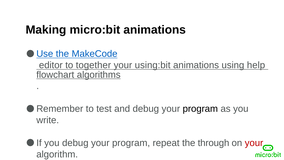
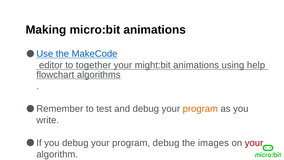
using:bit: using:bit -> might:bit
program at (200, 109) colour: black -> orange
program repeat: repeat -> debug
through: through -> images
